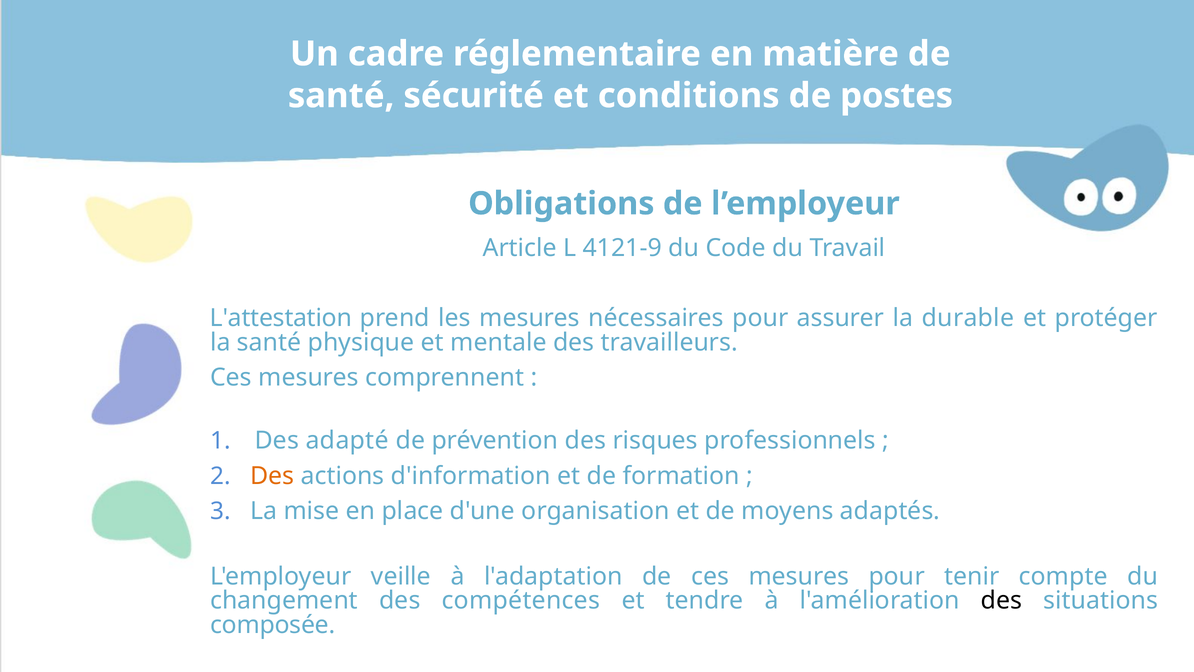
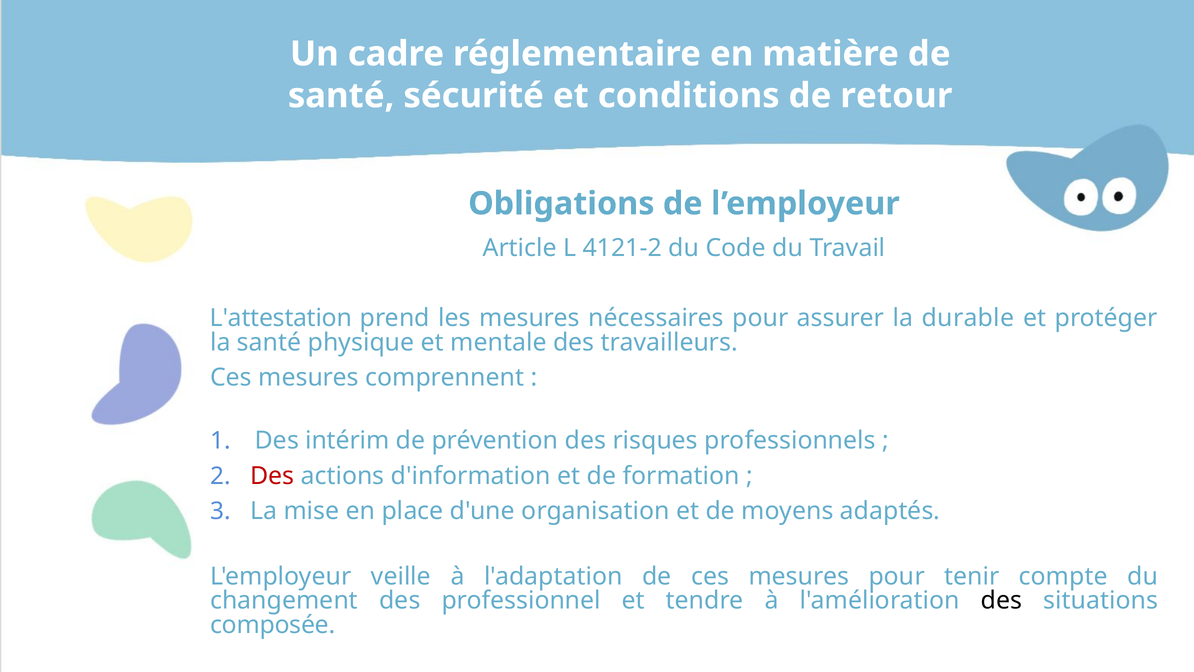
postes: postes -> retour
4121-9: 4121-9 -> 4121-2
adapté: adapté -> intérim
Des at (272, 476) colour: orange -> red
compétences: compétences -> professionnel
